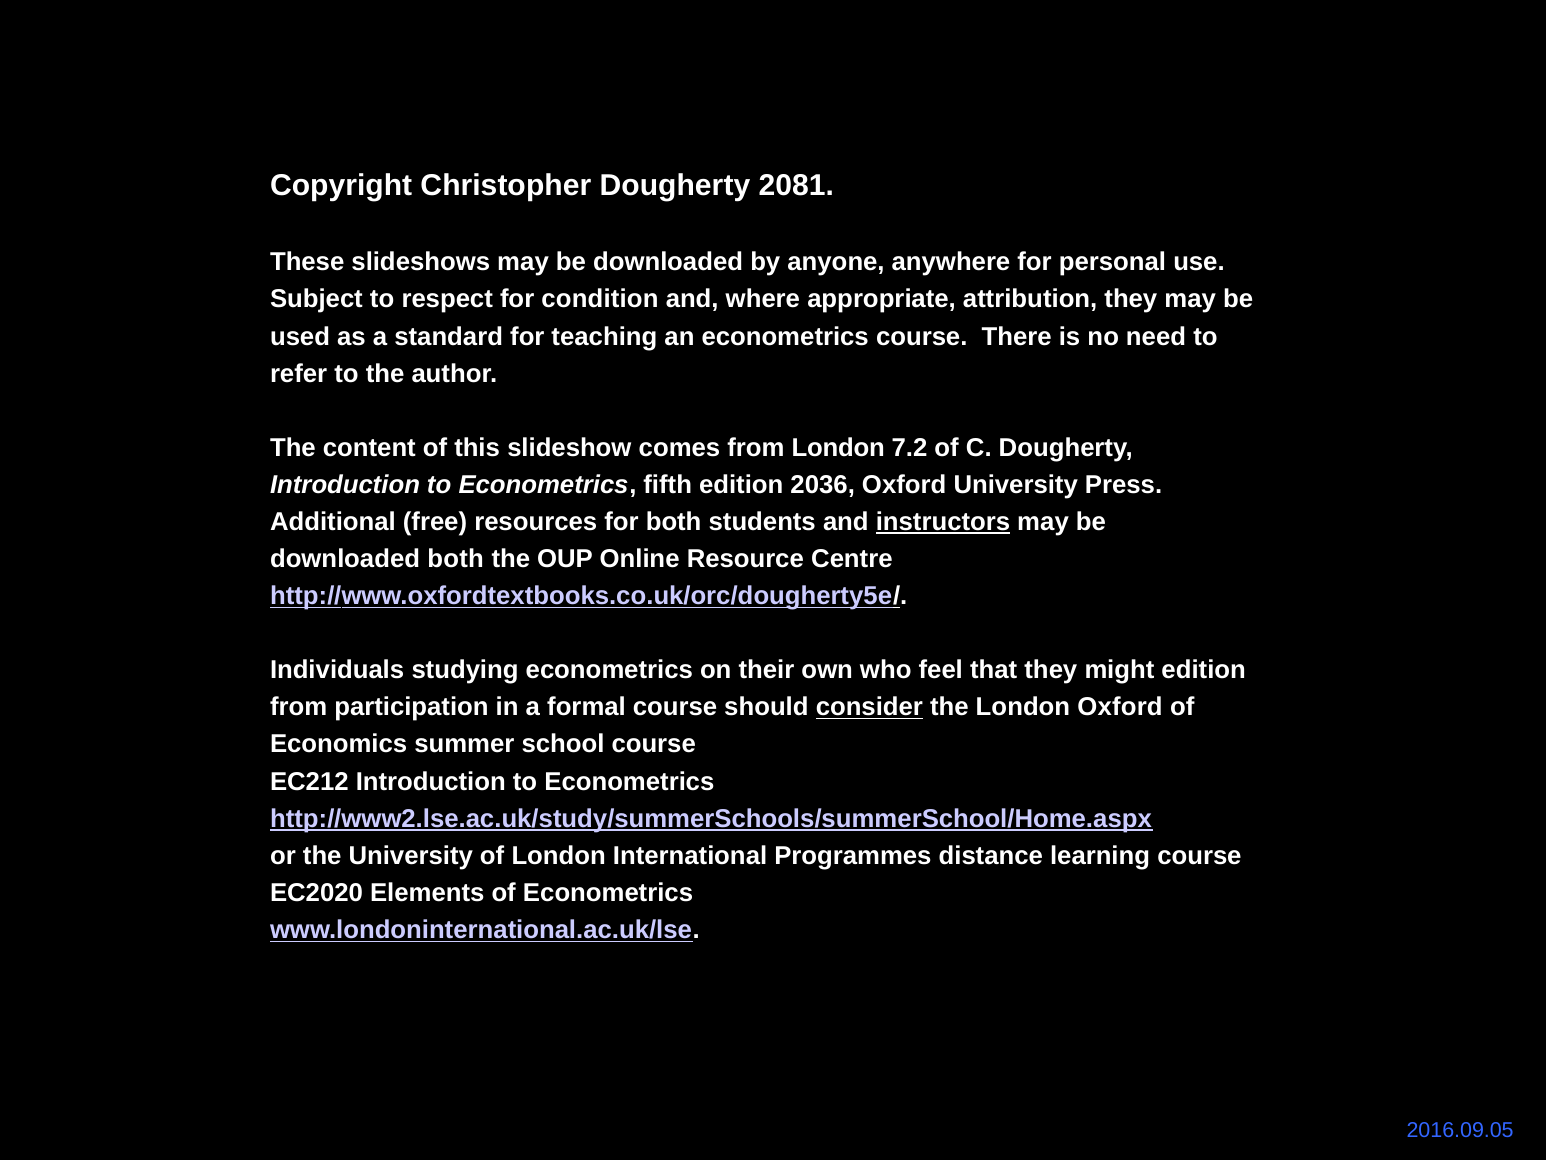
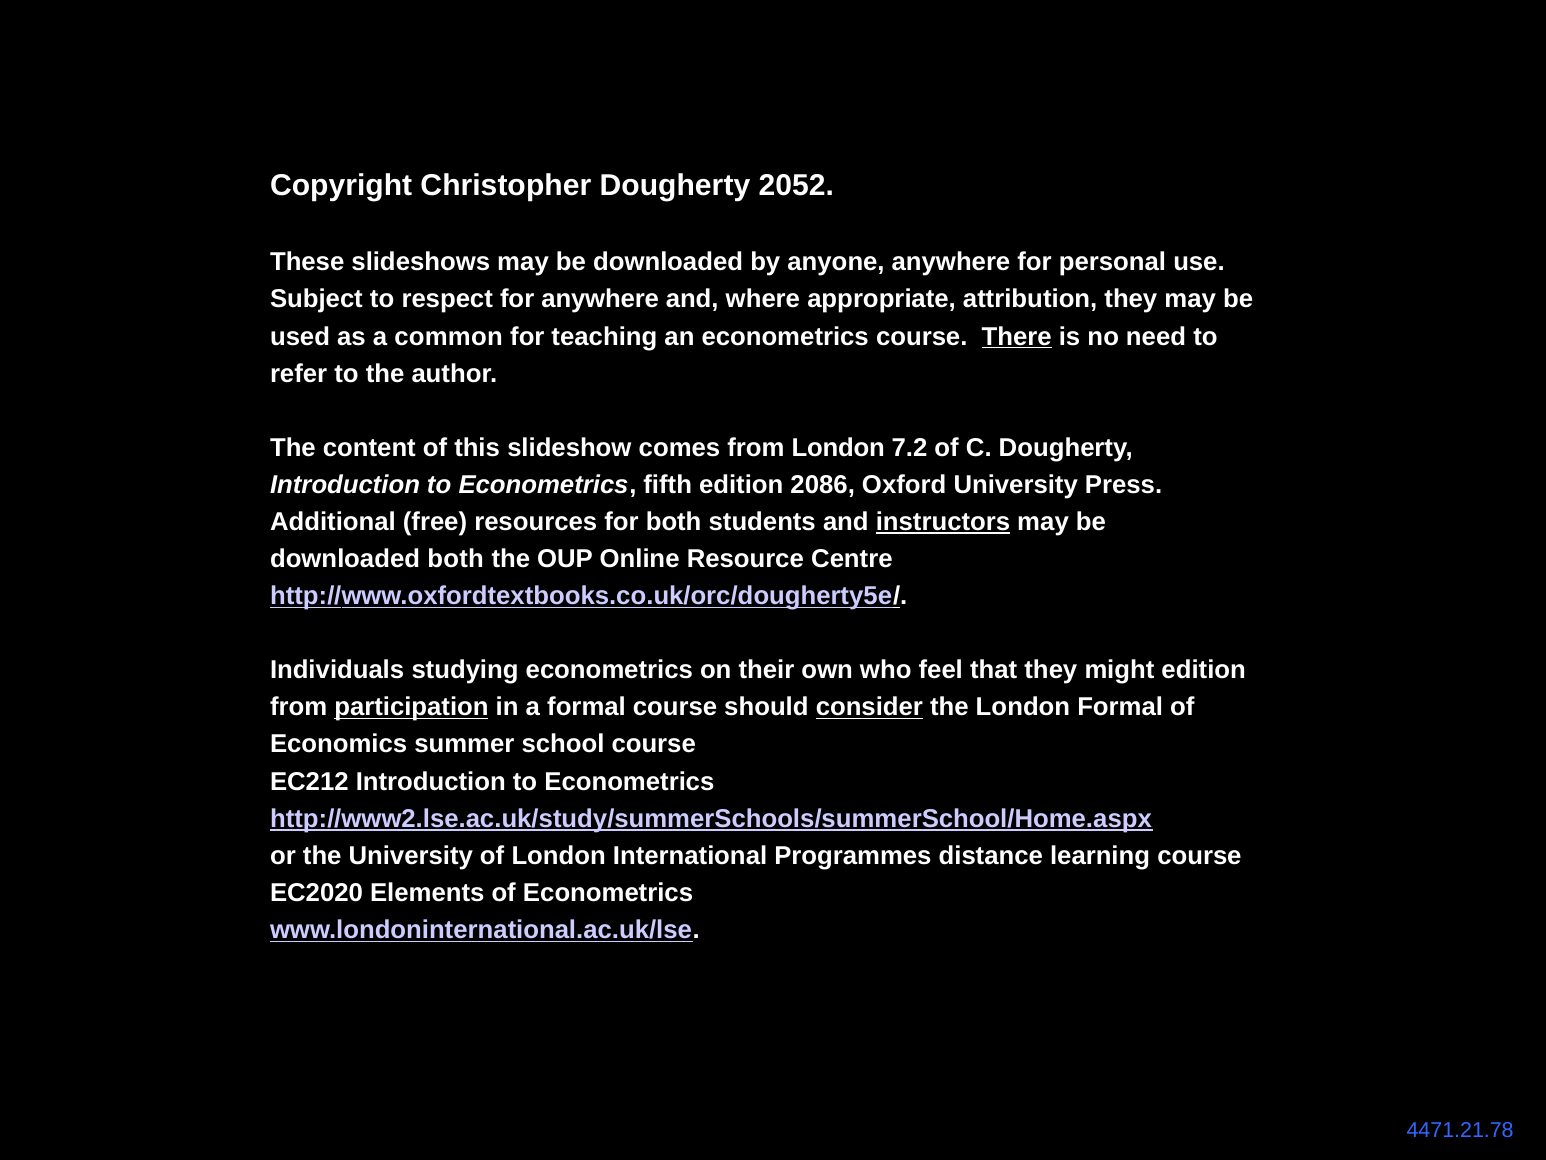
2081: 2081 -> 2052
for condition: condition -> anywhere
standard: standard -> common
There underline: none -> present
2036: 2036 -> 2086
participation underline: none -> present
London Oxford: Oxford -> Formal
2016.09.05: 2016.09.05 -> 4471.21.78
